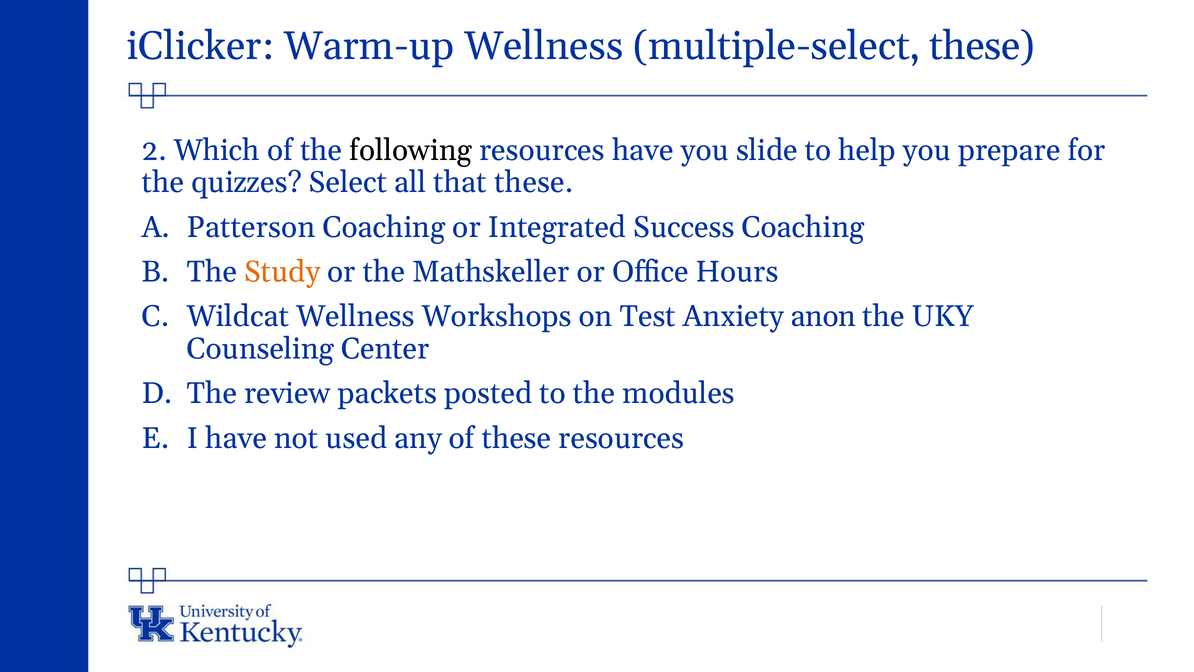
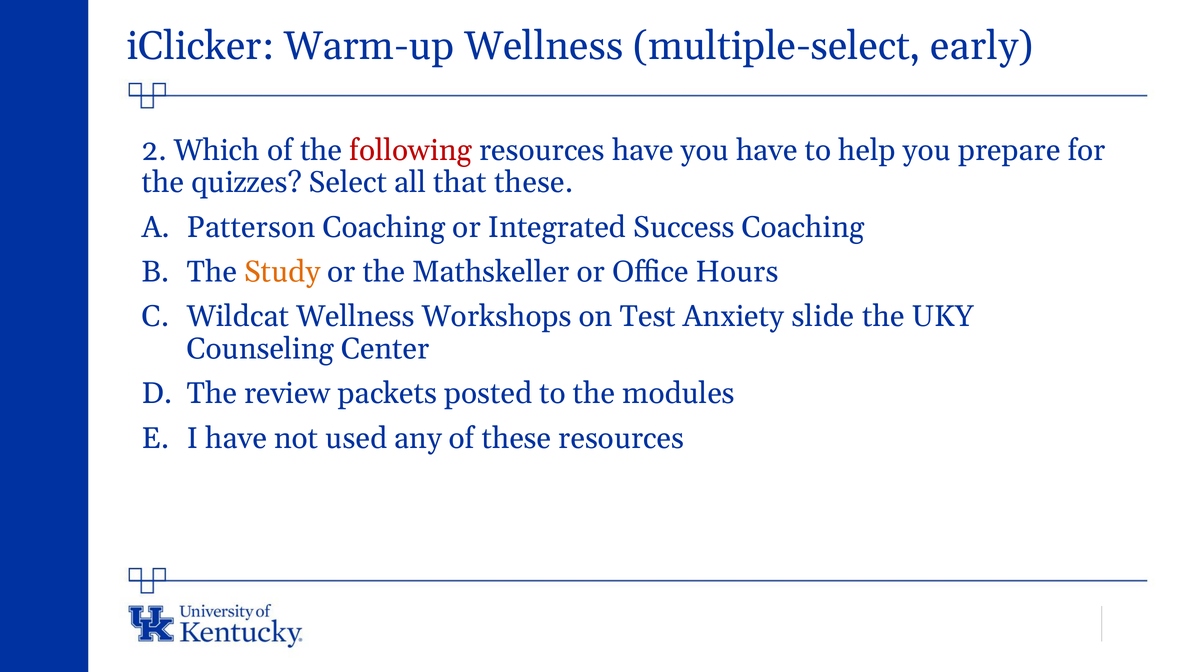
multiple-select these: these -> early
following colour: black -> red
you slide: slide -> have
anon: anon -> slide
